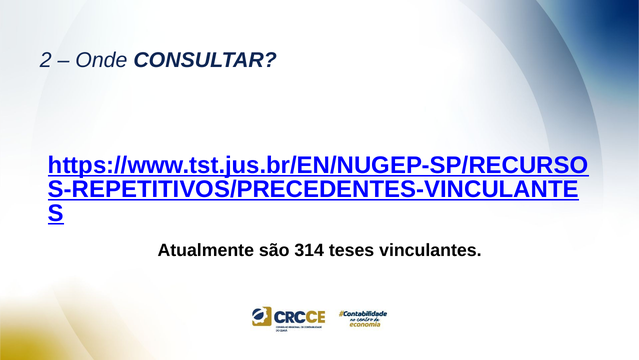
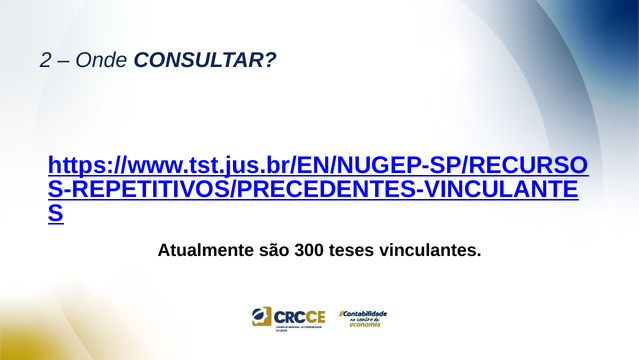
314: 314 -> 300
